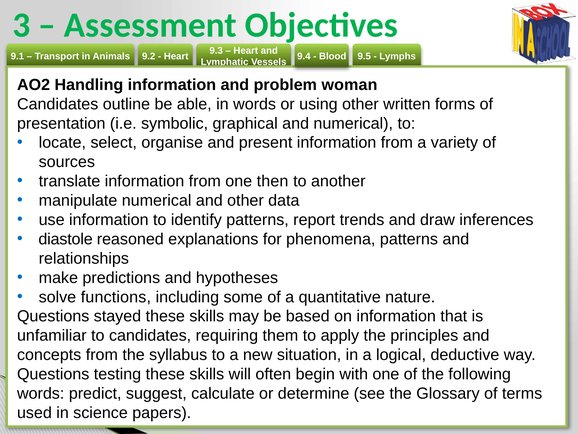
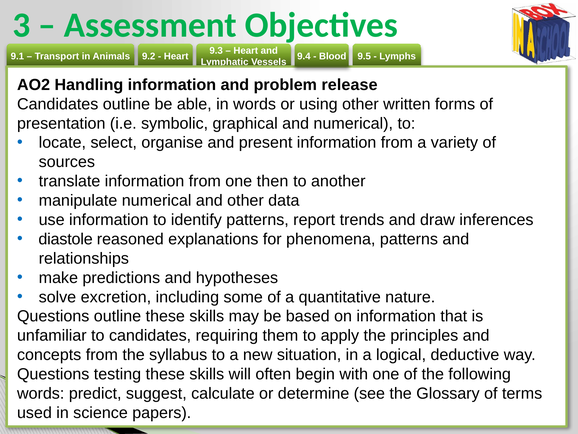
woman: woman -> release
functions: functions -> excretion
Questions stayed: stayed -> outline
